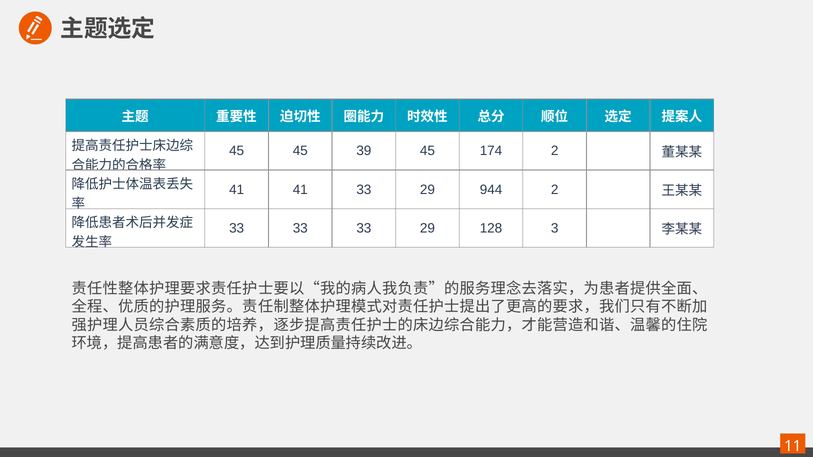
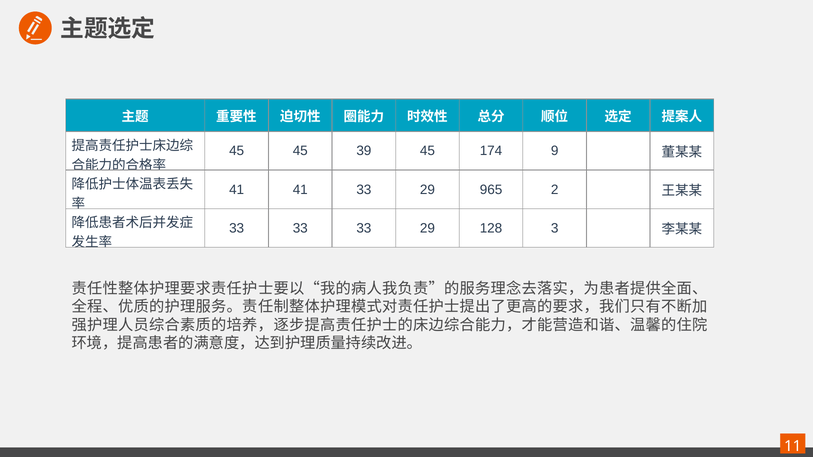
174 2: 2 -> 9
944: 944 -> 965
